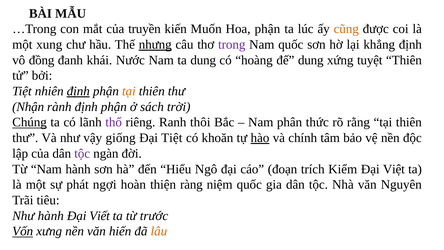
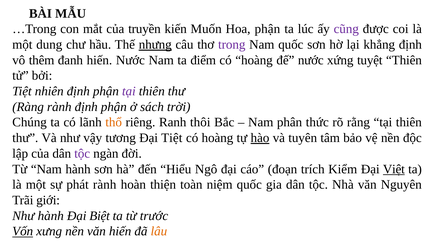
cũng colour: orange -> purple
xung: xung -> dung
đồng: đồng -> thêm
đanh khái: khái -> hiến
ta dung: dung -> điểm
đế dung: dung -> nước
định at (78, 91) underline: present -> none
tại at (129, 91) colour: orange -> purple
Nhận: Nhận -> Ràng
Chúng underline: present -> none
thổ colour: purple -> orange
giống: giống -> tương
khoăn at (217, 138): khoăn -> hoàng
chính: chính -> tuyên
Việt underline: none -> present
phát ngợi: ngợi -> rành
ràng: ràng -> toàn
tiêu: tiêu -> giới
Viết: Viết -> Biệt
